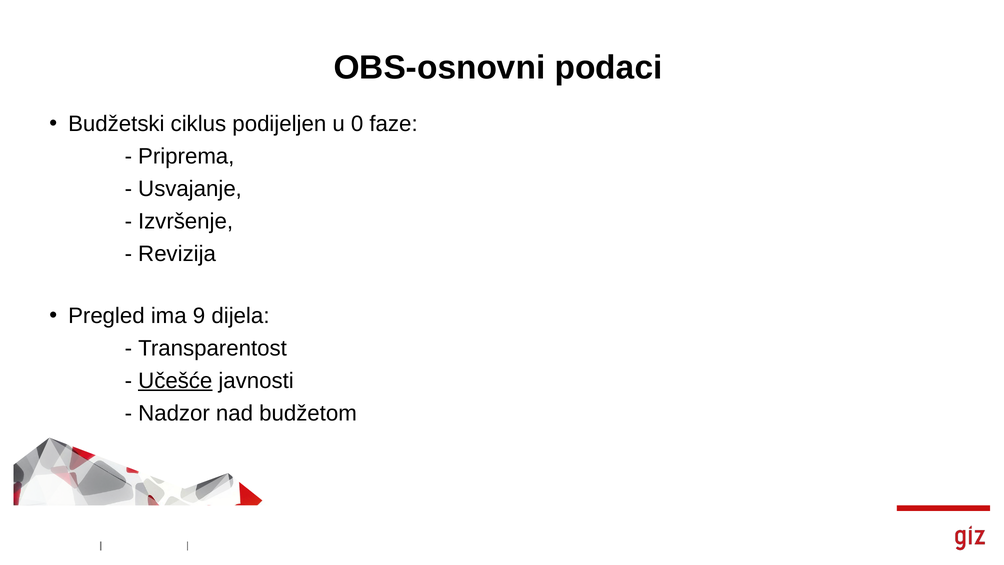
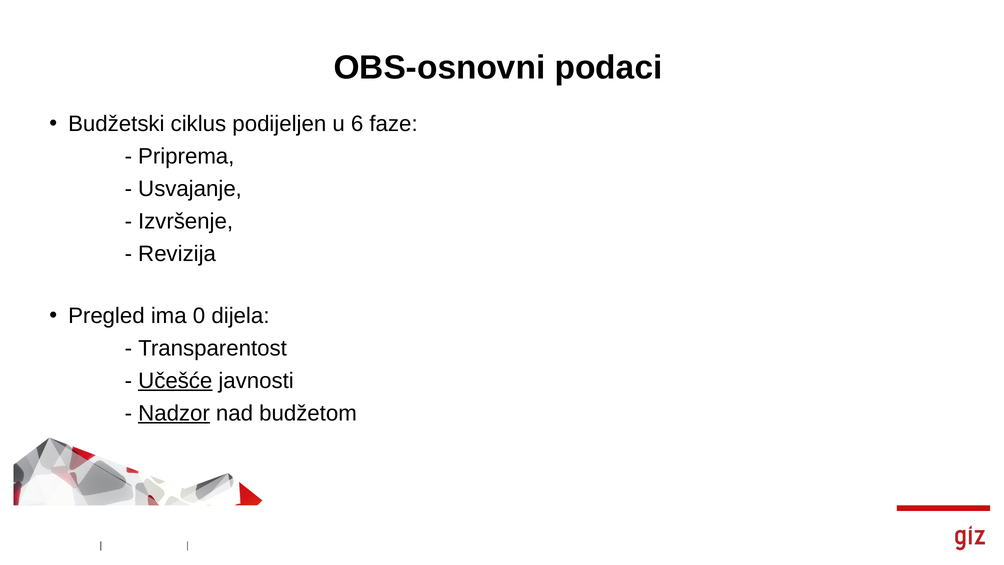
0: 0 -> 6
9: 9 -> 0
Nadzor underline: none -> present
